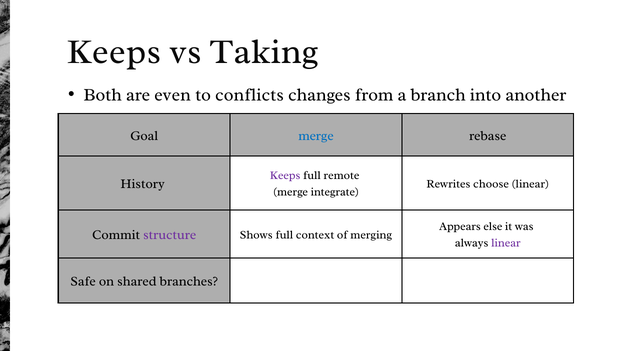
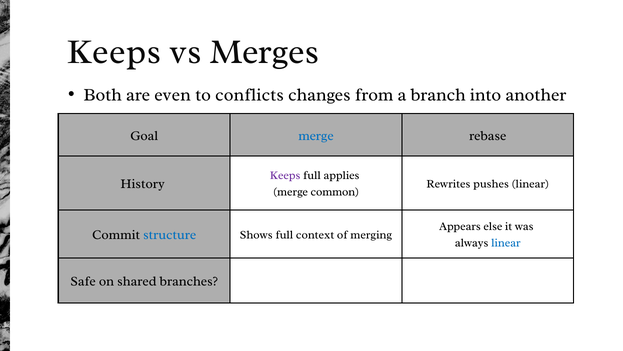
Taking: Taking -> Merges
remote: remote -> applies
choose: choose -> pushes
integrate: integrate -> common
structure colour: purple -> blue
linear at (506, 243) colour: purple -> blue
